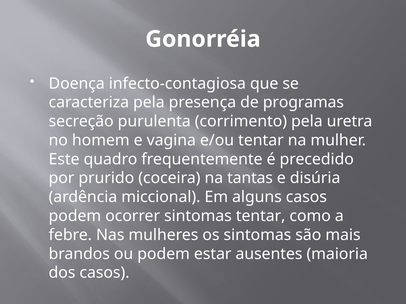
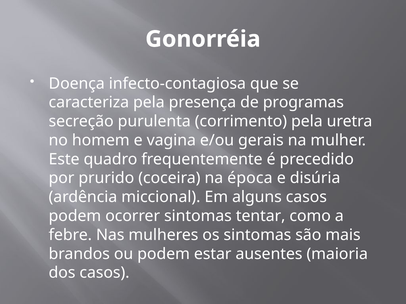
e/ou tentar: tentar -> gerais
tantas: tantas -> época
